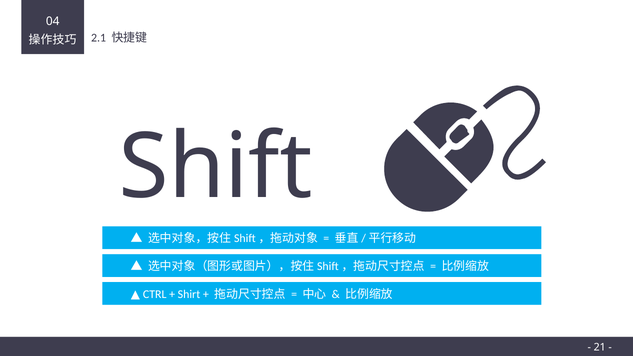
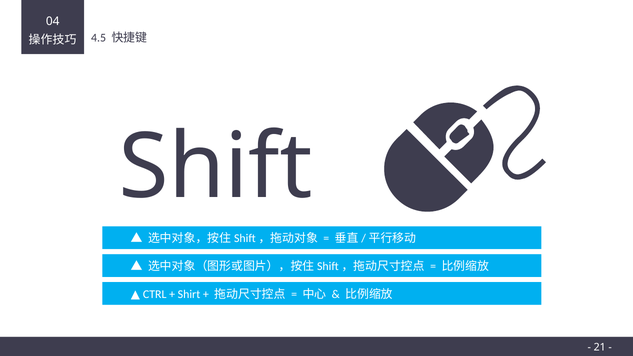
2.1: 2.1 -> 4.5
